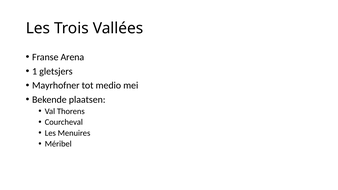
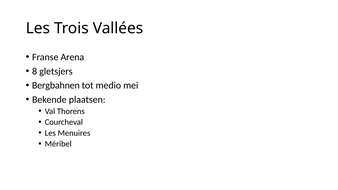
1: 1 -> 8
Mayrhofner: Mayrhofner -> Bergbahnen
